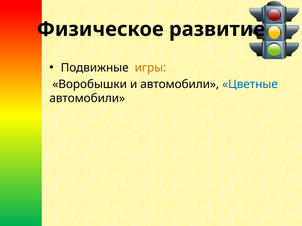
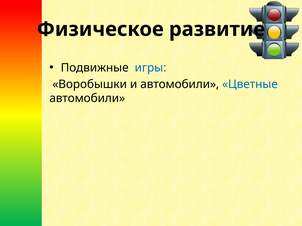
игры colour: orange -> blue
